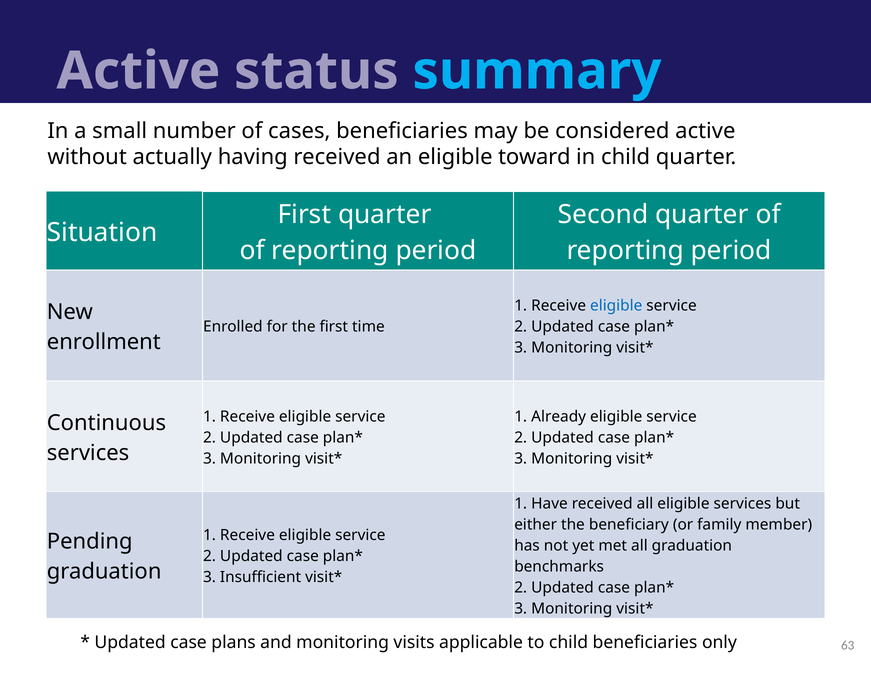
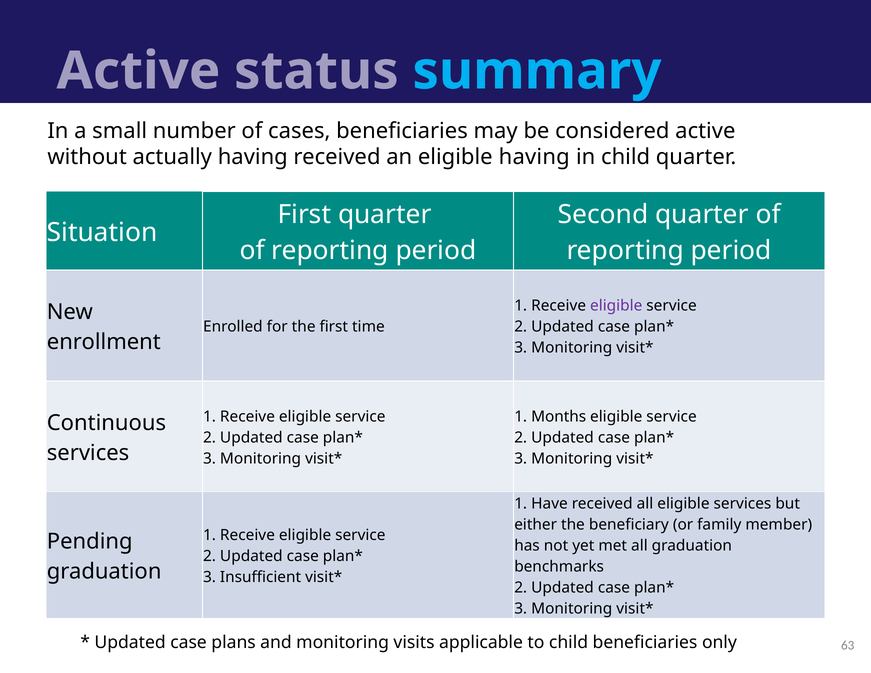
eligible toward: toward -> having
eligible at (616, 306) colour: blue -> purple
Already: Already -> Months
